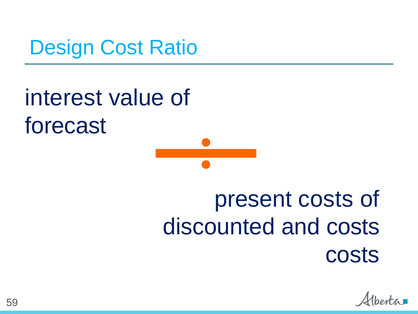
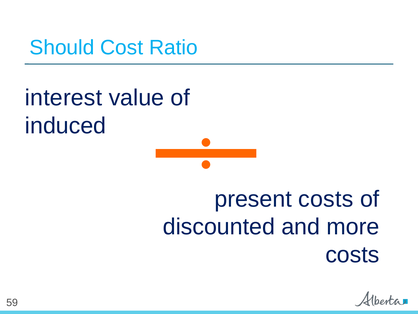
Design: Design -> Should
forecast: forecast -> induced
and costs: costs -> more
